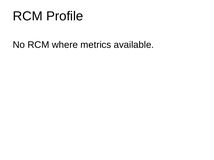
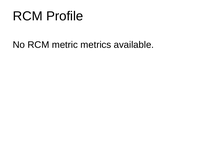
where: where -> metric
